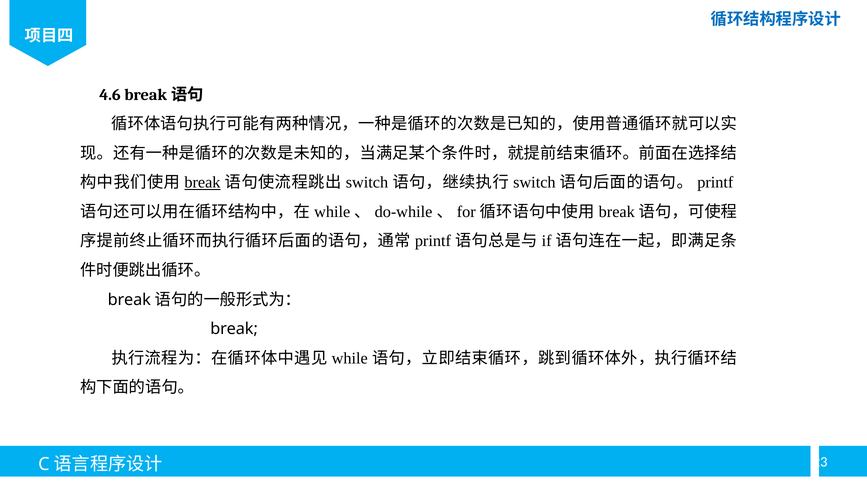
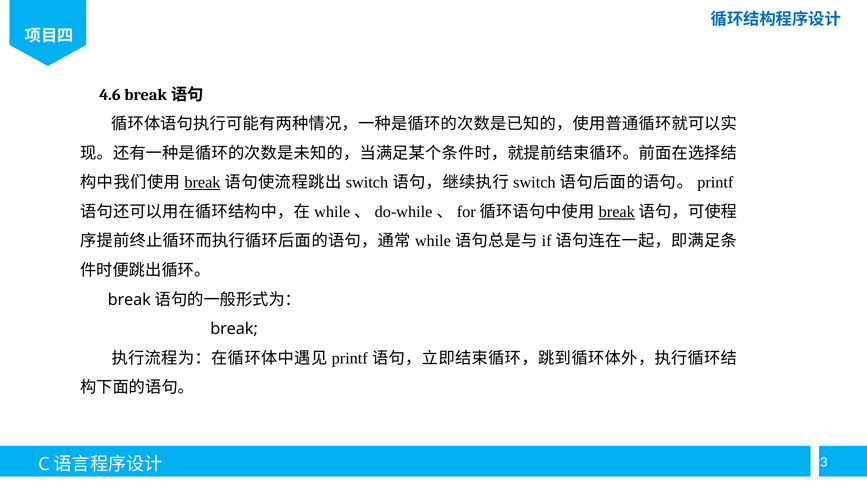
break at (617, 212) underline: none -> present
printf at (433, 241): printf -> while
while at (350, 358): while -> printf
